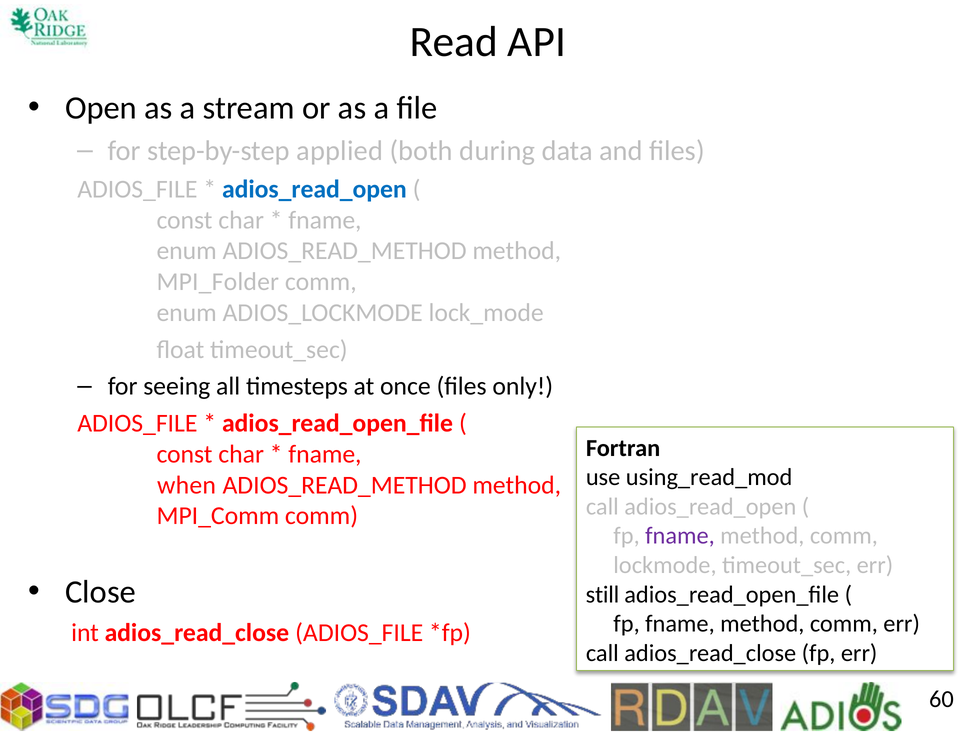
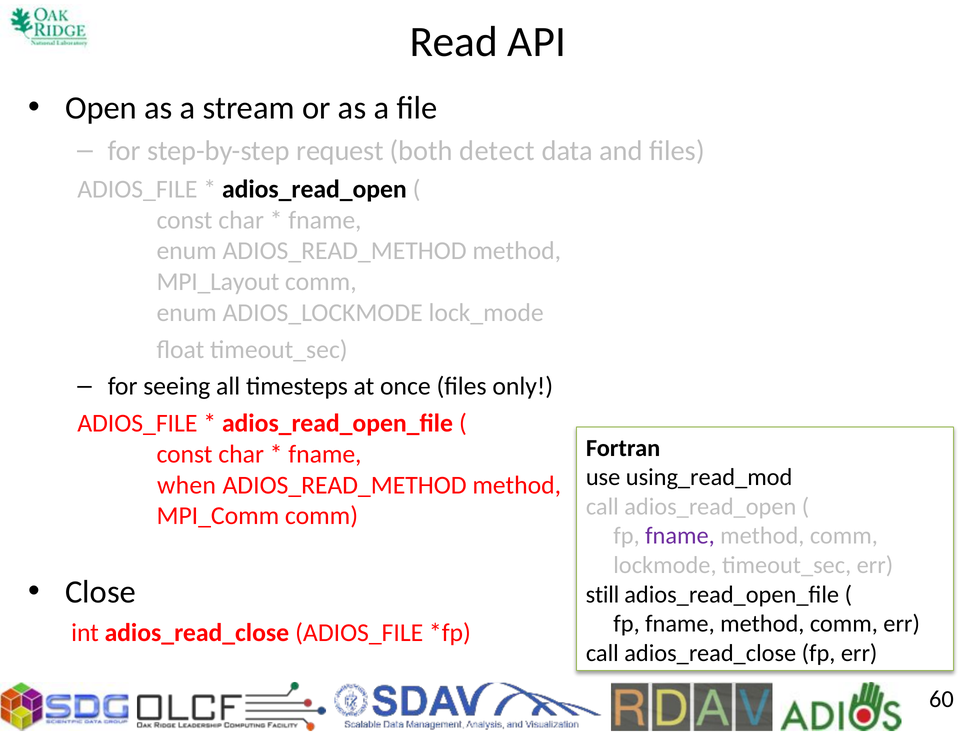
applied: applied -> request
during: during -> detect
adios_read_open at (314, 189) colour: blue -> black
MPI_Folder: MPI_Folder -> MPI_Layout
